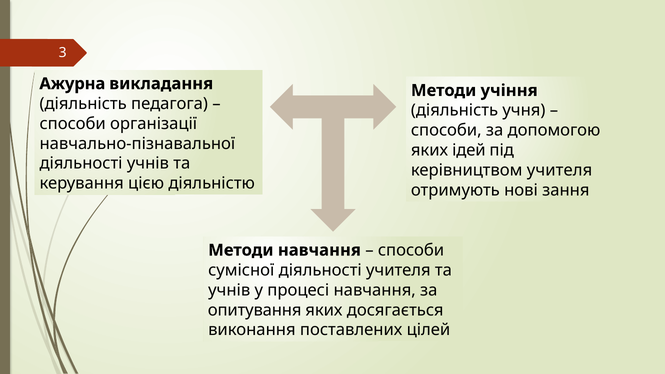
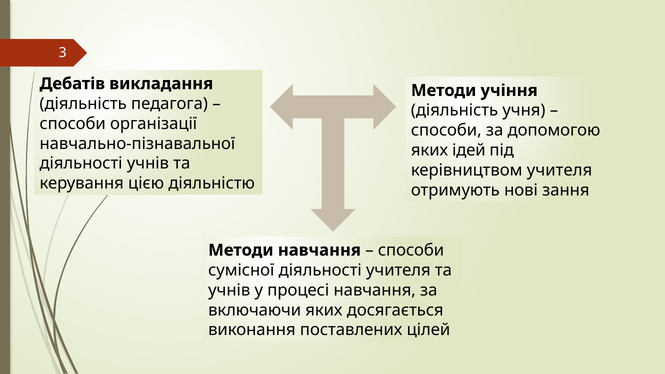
Ажурна: Ажурна -> Дебатів
опитування: опитування -> включаючи
